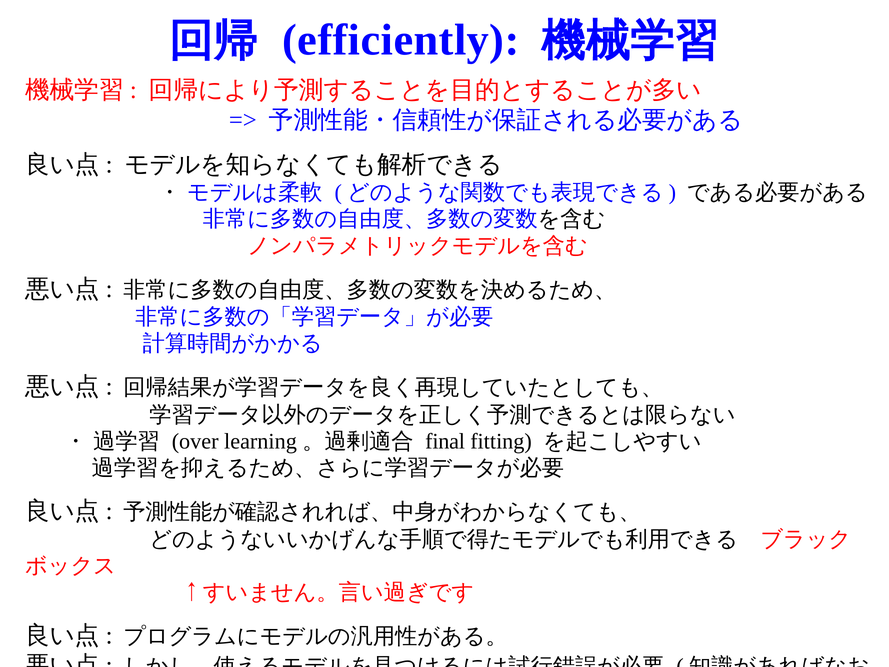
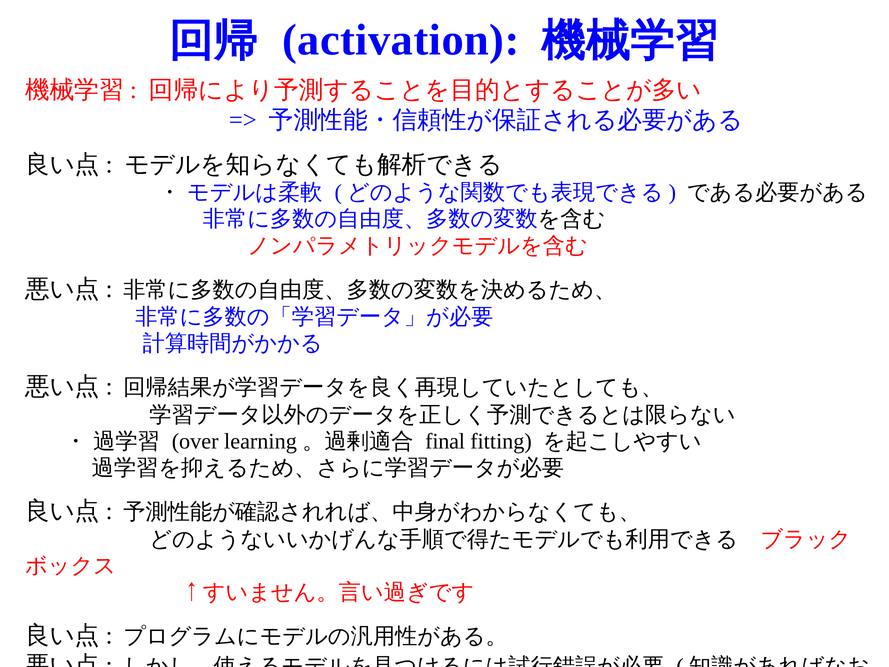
efficiently: efficiently -> activation
